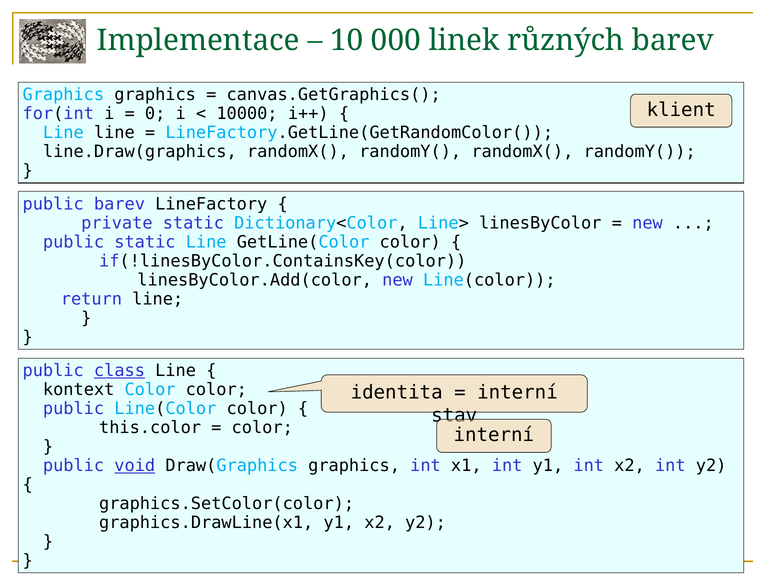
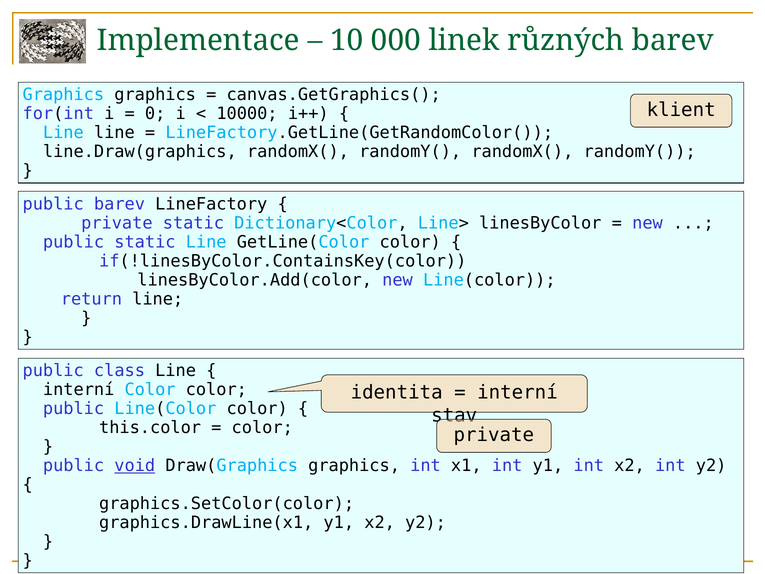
class underline: present -> none
kontext at (79, 389): kontext -> interní
interní at (494, 435): interní -> private
